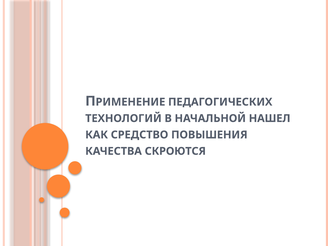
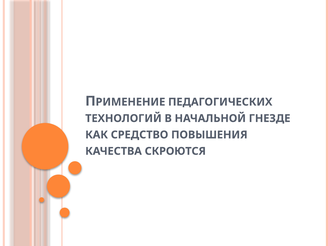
НАШЕЛ: НАШЕЛ -> ГНЕЗДЕ
